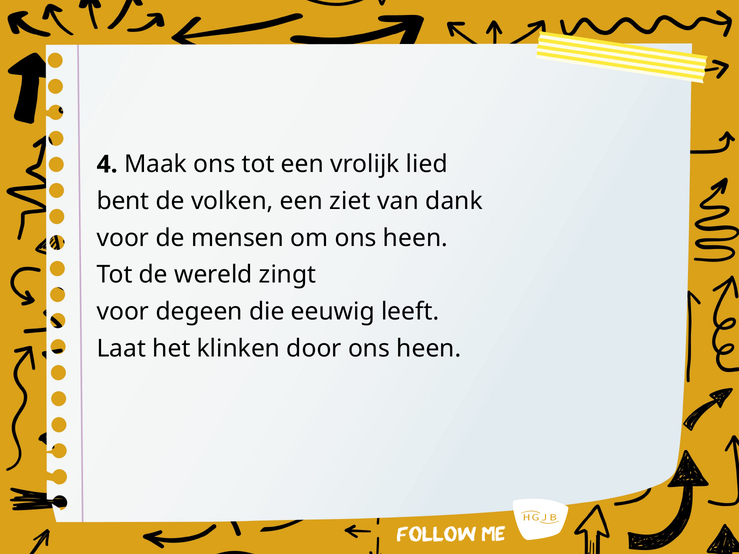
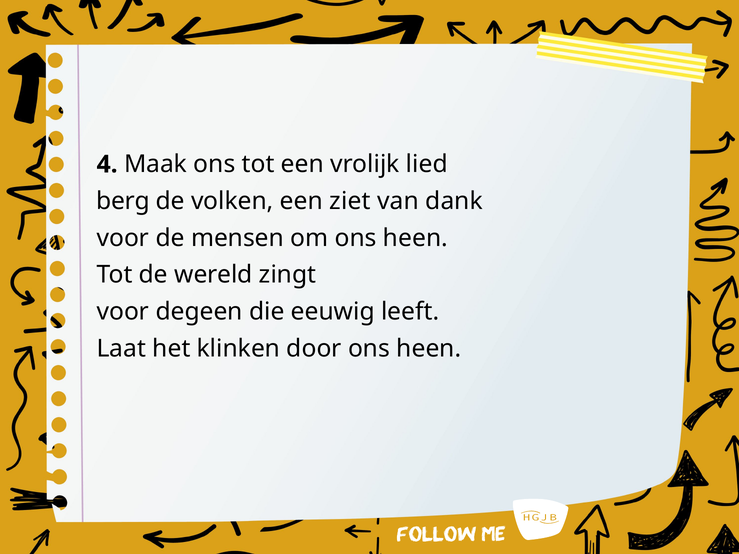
bent: bent -> berg
